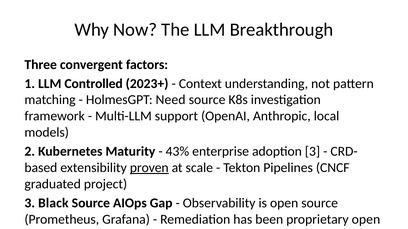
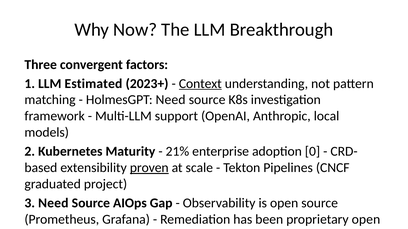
Controlled: Controlled -> Estimated
Context underline: none -> present
43%: 43% -> 21%
adoption 3: 3 -> 0
3 Black: Black -> Need
